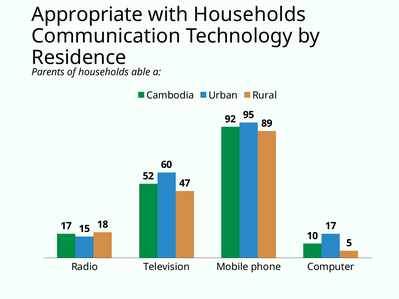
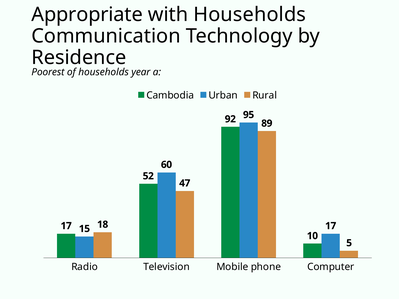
Parents: Parents -> Poorest
able: able -> year
